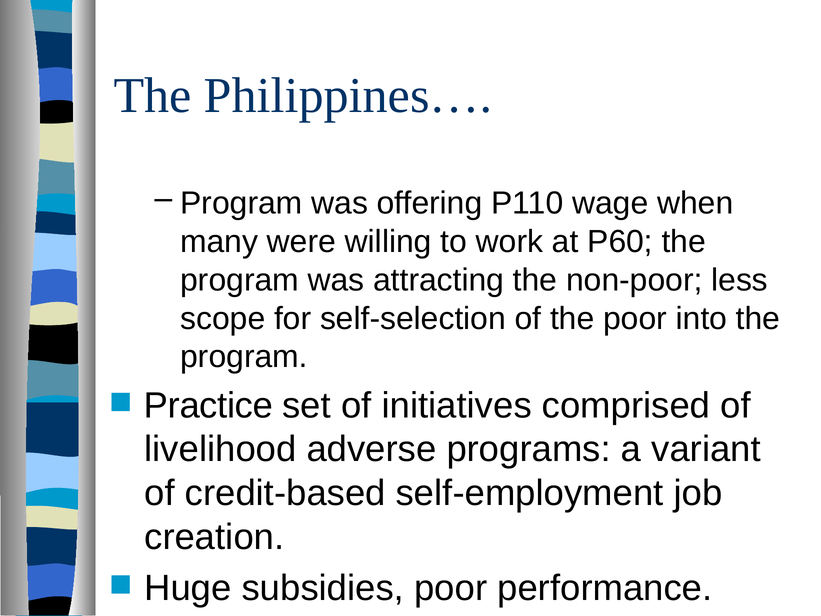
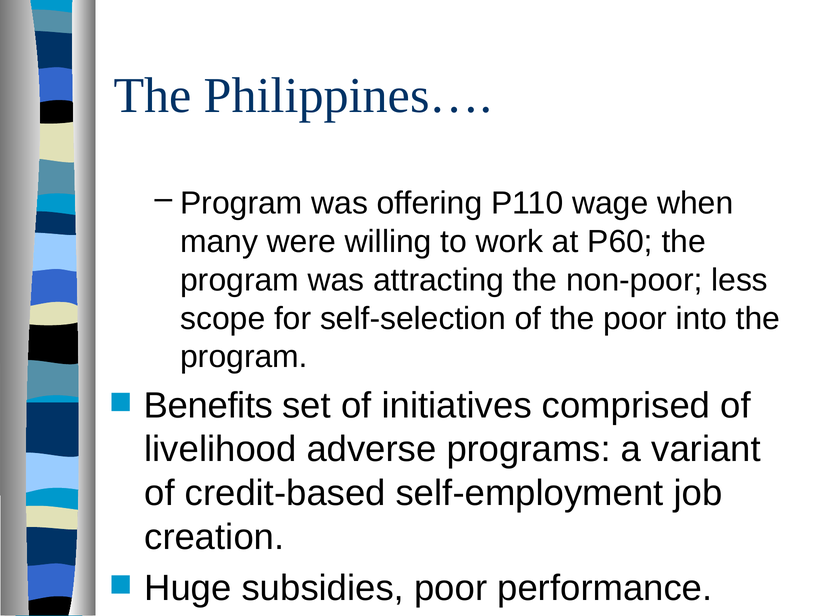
Practice: Practice -> Benefits
